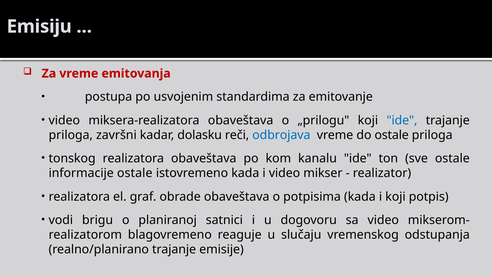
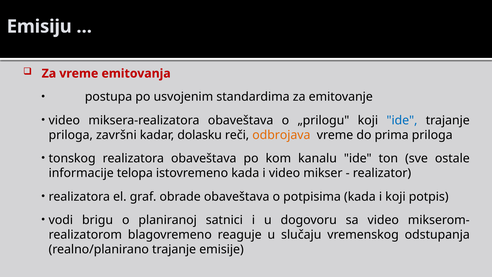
odbrojava colour: blue -> orange
do ostale: ostale -> prima
informacije ostale: ostale -> telopa
